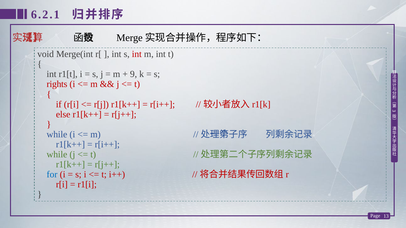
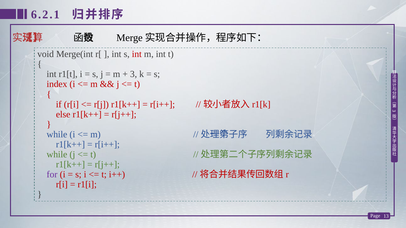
9 at (134, 74): 9 -> 3
rights: rights -> index
for colour: blue -> purple
